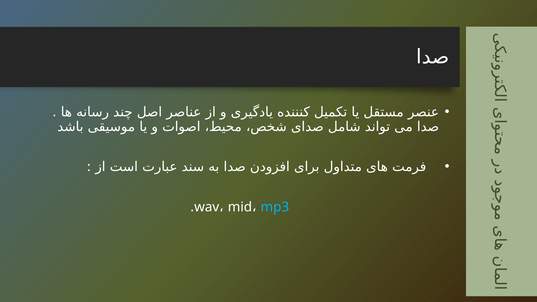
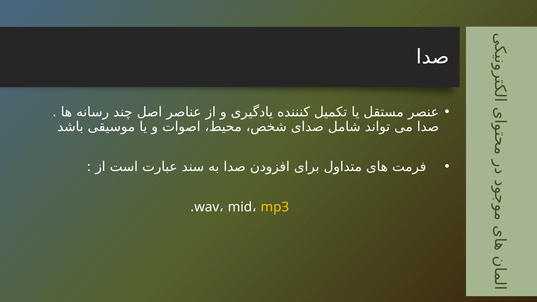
mp3 colour: light blue -> yellow
